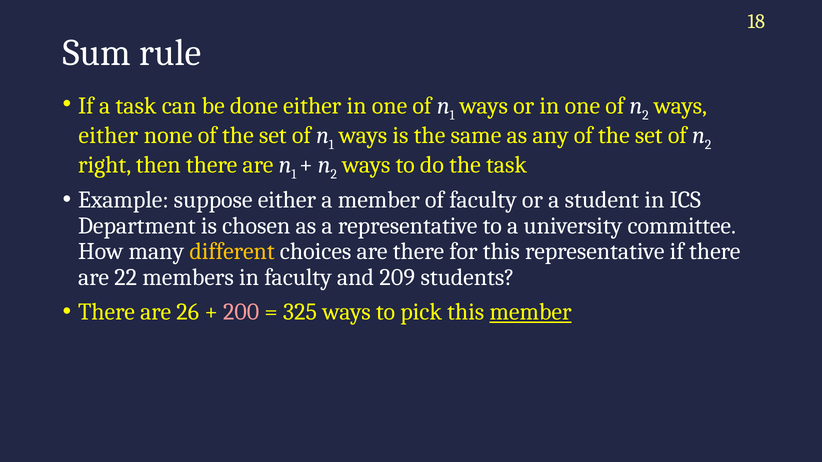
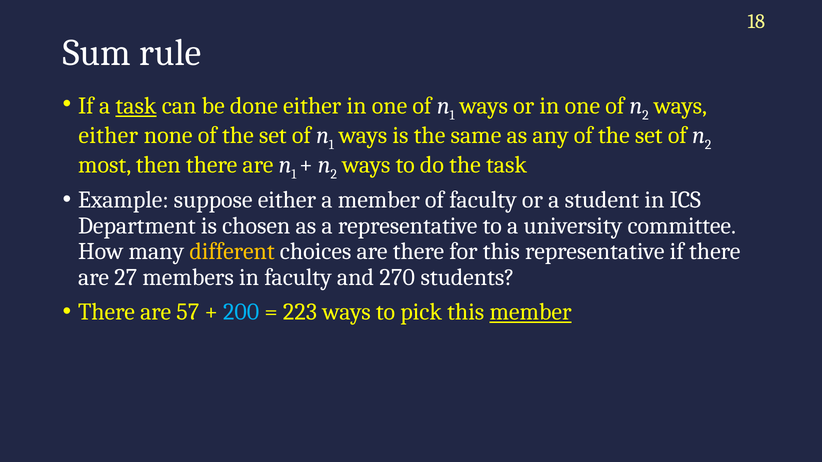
task at (136, 106) underline: none -> present
right: right -> most
22: 22 -> 27
209: 209 -> 270
26: 26 -> 57
200 colour: pink -> light blue
325: 325 -> 223
